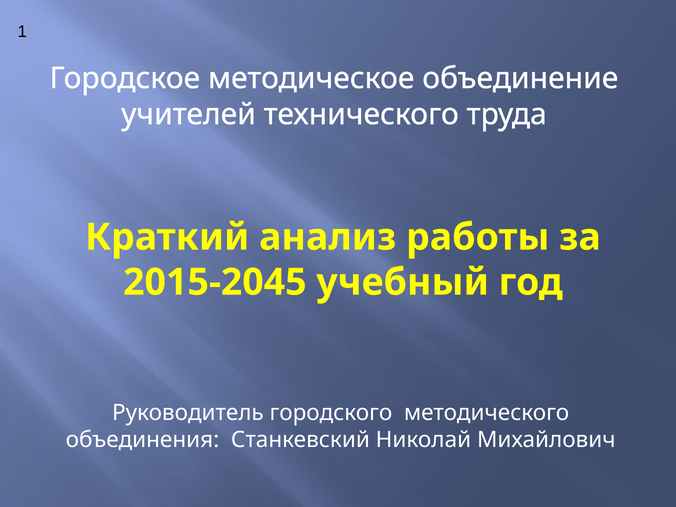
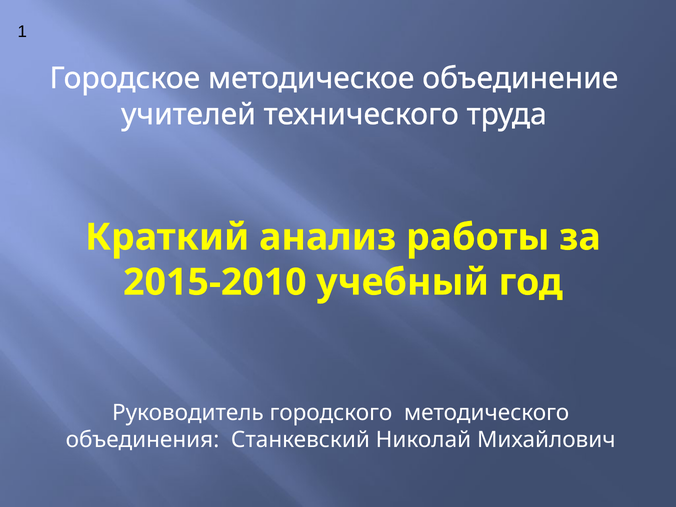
2015-2045: 2015-2045 -> 2015-2010
